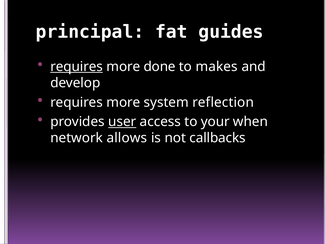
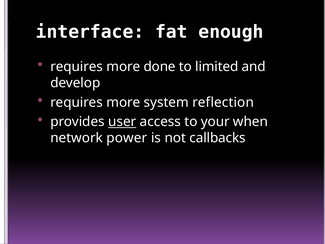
principal: principal -> interface
guides: guides -> enough
requires at (77, 67) underline: present -> none
makes: makes -> limited
allows: allows -> power
